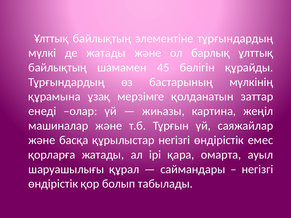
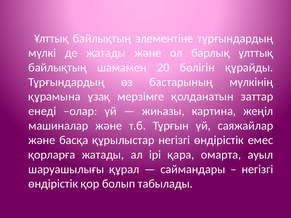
45: 45 -> 20
